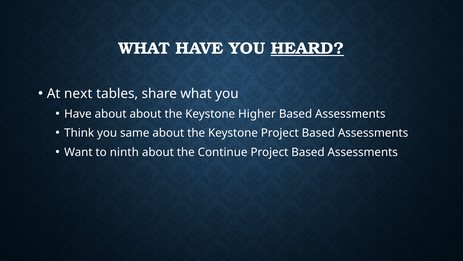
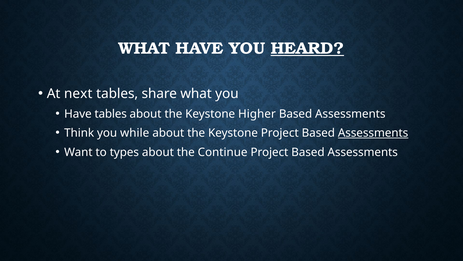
Have about: about -> tables
same: same -> while
Assessments at (373, 133) underline: none -> present
ninth: ninth -> types
